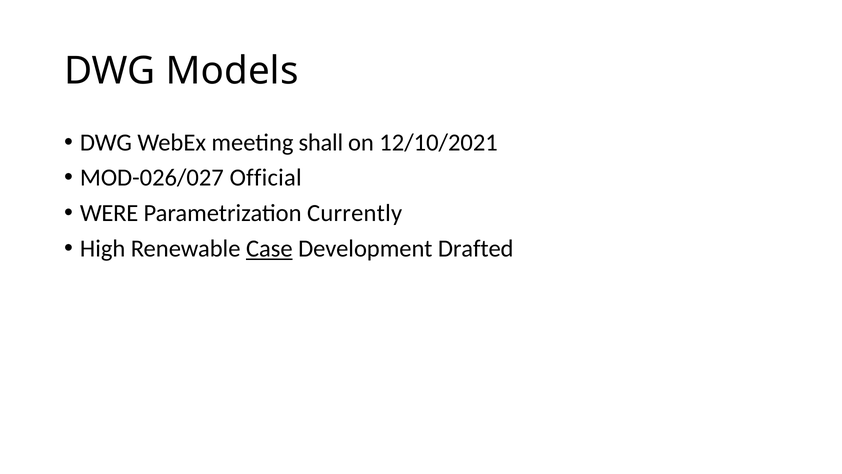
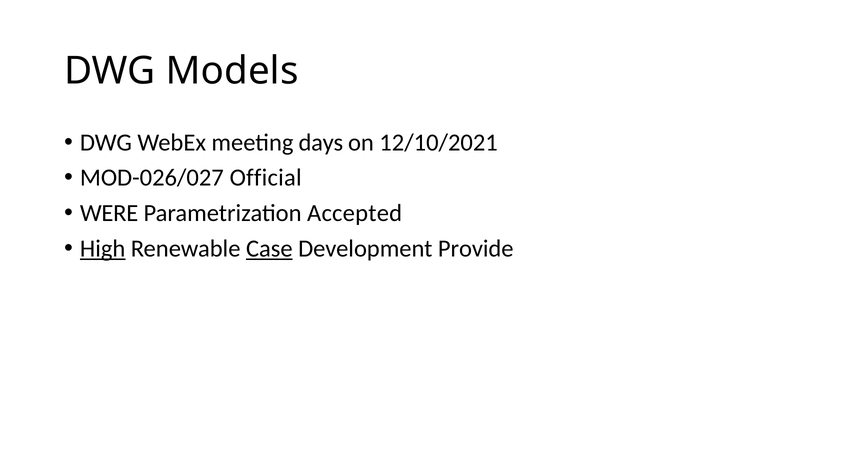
shall: shall -> days
Currently: Currently -> Accepted
High underline: none -> present
Drafted: Drafted -> Provide
